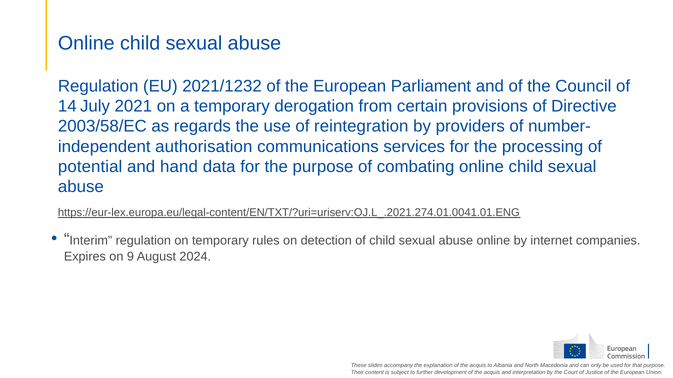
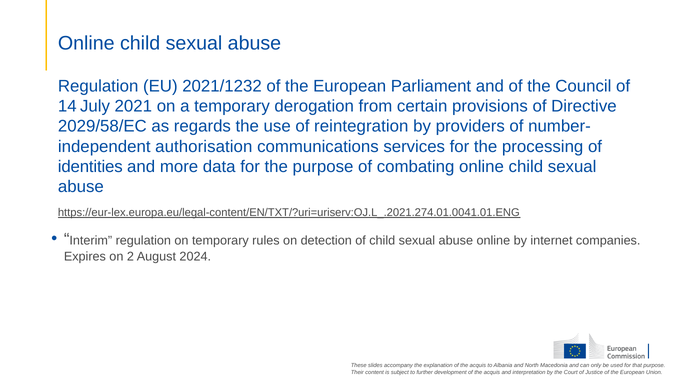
2003/58/EC: 2003/58/EC -> 2029/58/EC
potential: potential -> identities
hand: hand -> more
9: 9 -> 2
